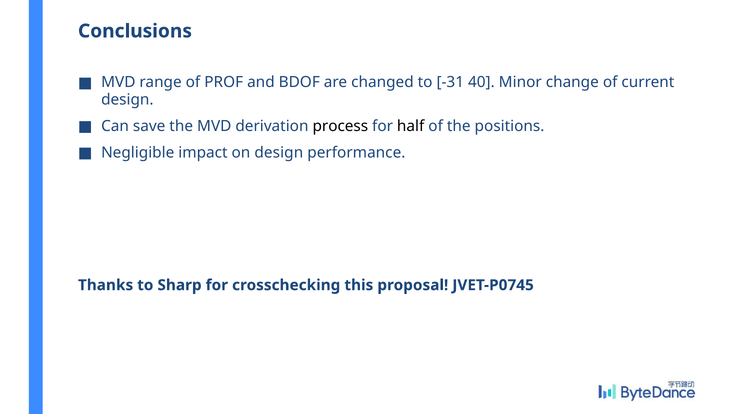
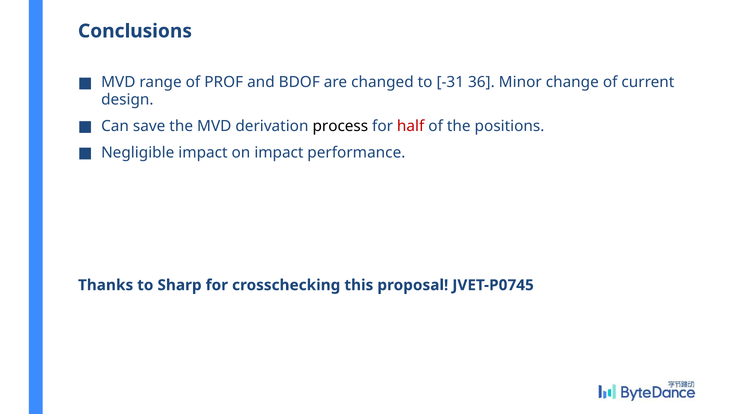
40: 40 -> 36
half colour: black -> red
on design: design -> impact
